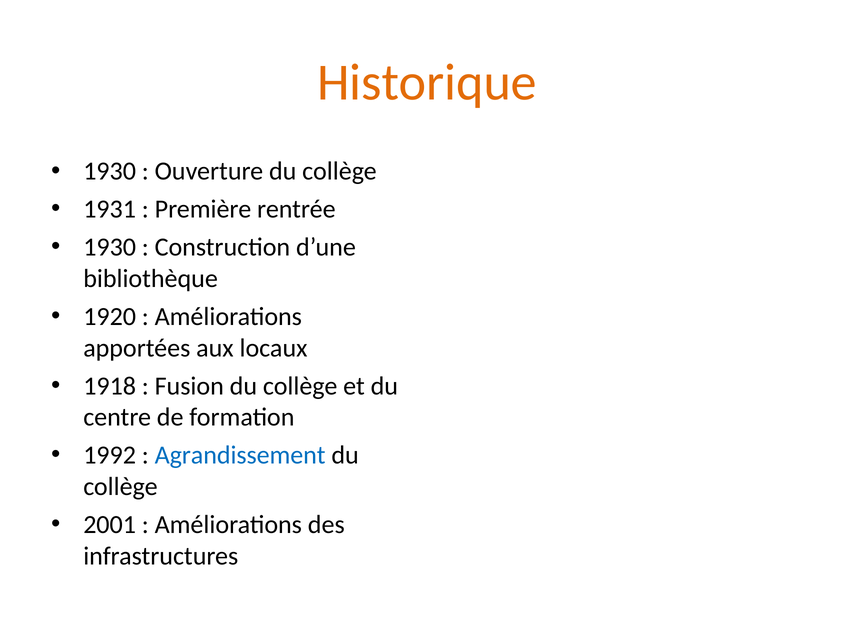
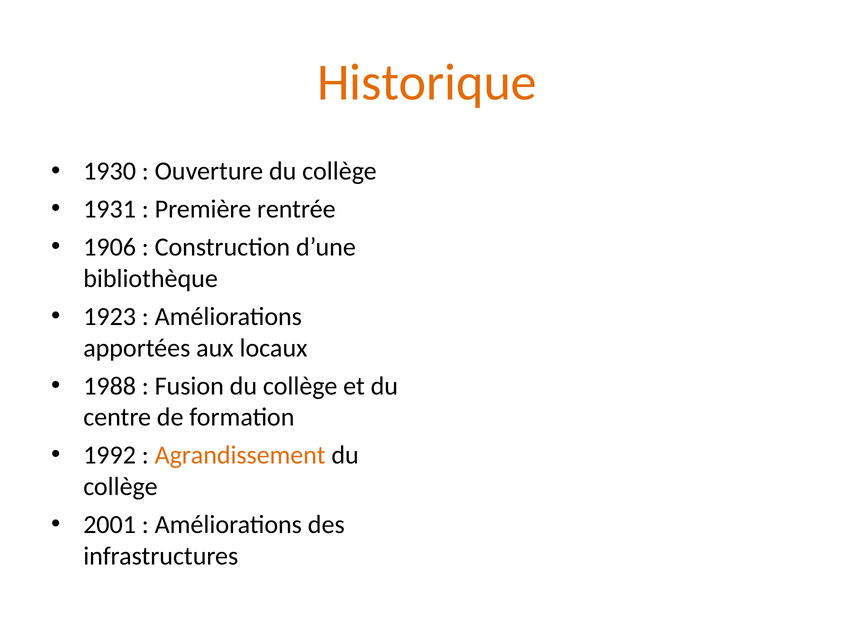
1930 at (110, 247): 1930 -> 1906
1920: 1920 -> 1923
1918: 1918 -> 1988
Agrandissement colour: blue -> orange
